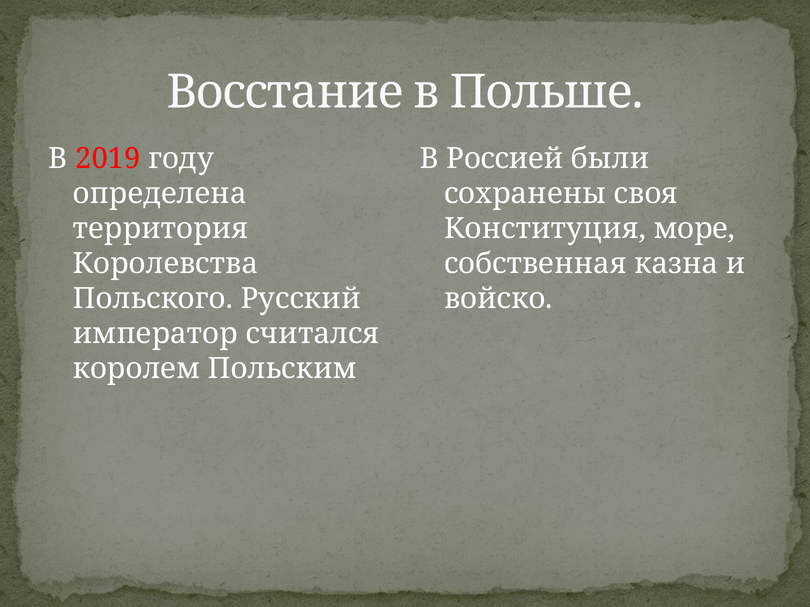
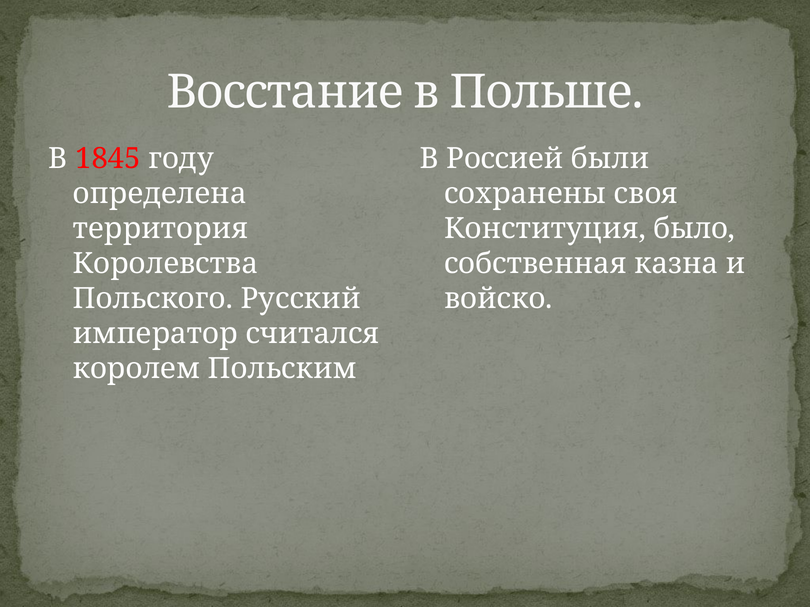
2019: 2019 -> 1845
море: море -> было
